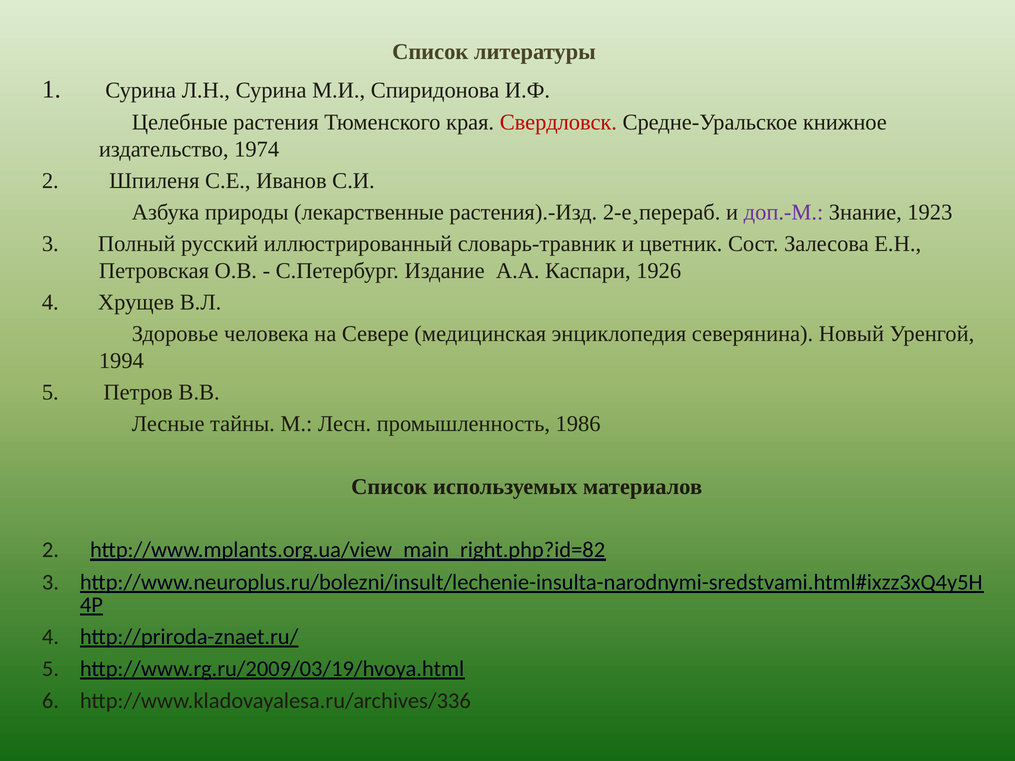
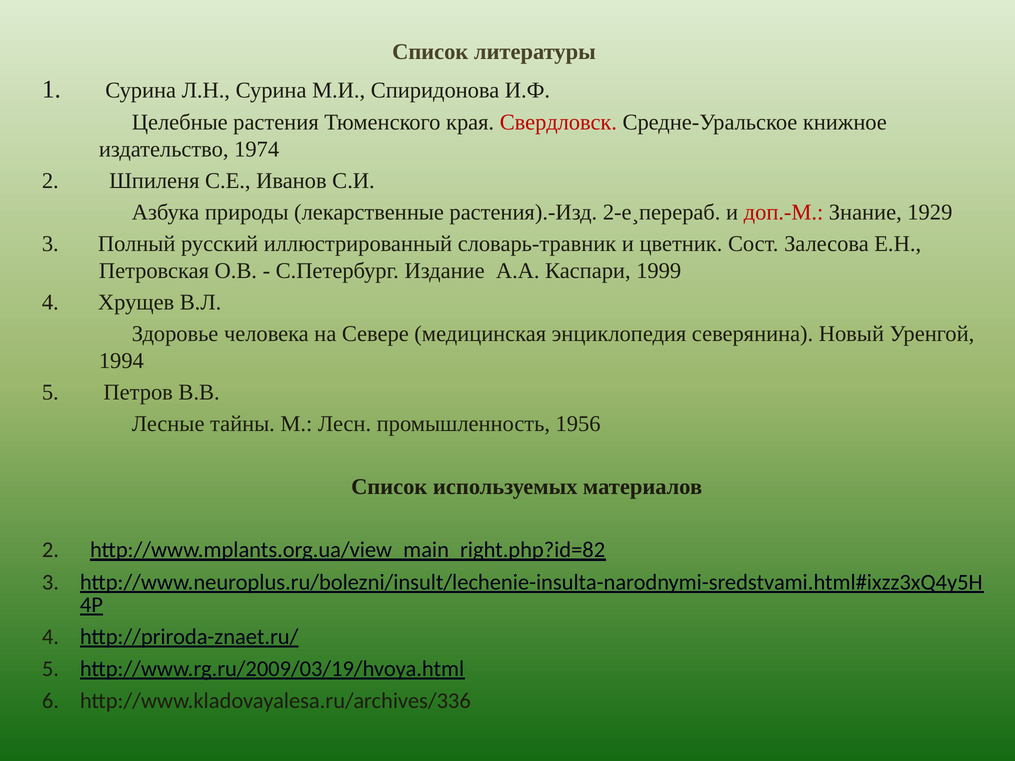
доп.-М colour: purple -> red
1923: 1923 -> 1929
1926: 1926 -> 1999
1986: 1986 -> 1956
